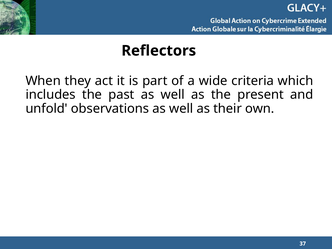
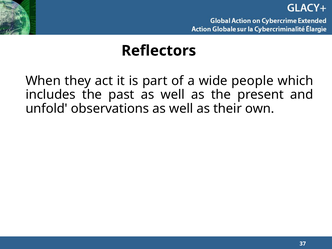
criteria: criteria -> people
